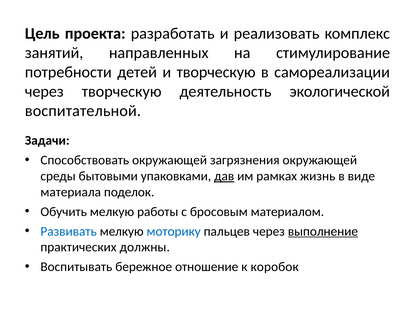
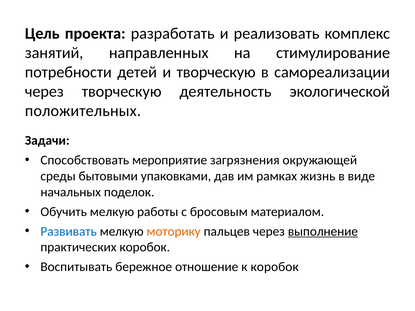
воспитательной: воспитательной -> положительных
Способствовать окружающей: окружающей -> мероприятие
дав underline: present -> none
материала: материала -> начальных
моторику colour: blue -> orange
практических должны: должны -> коробок
